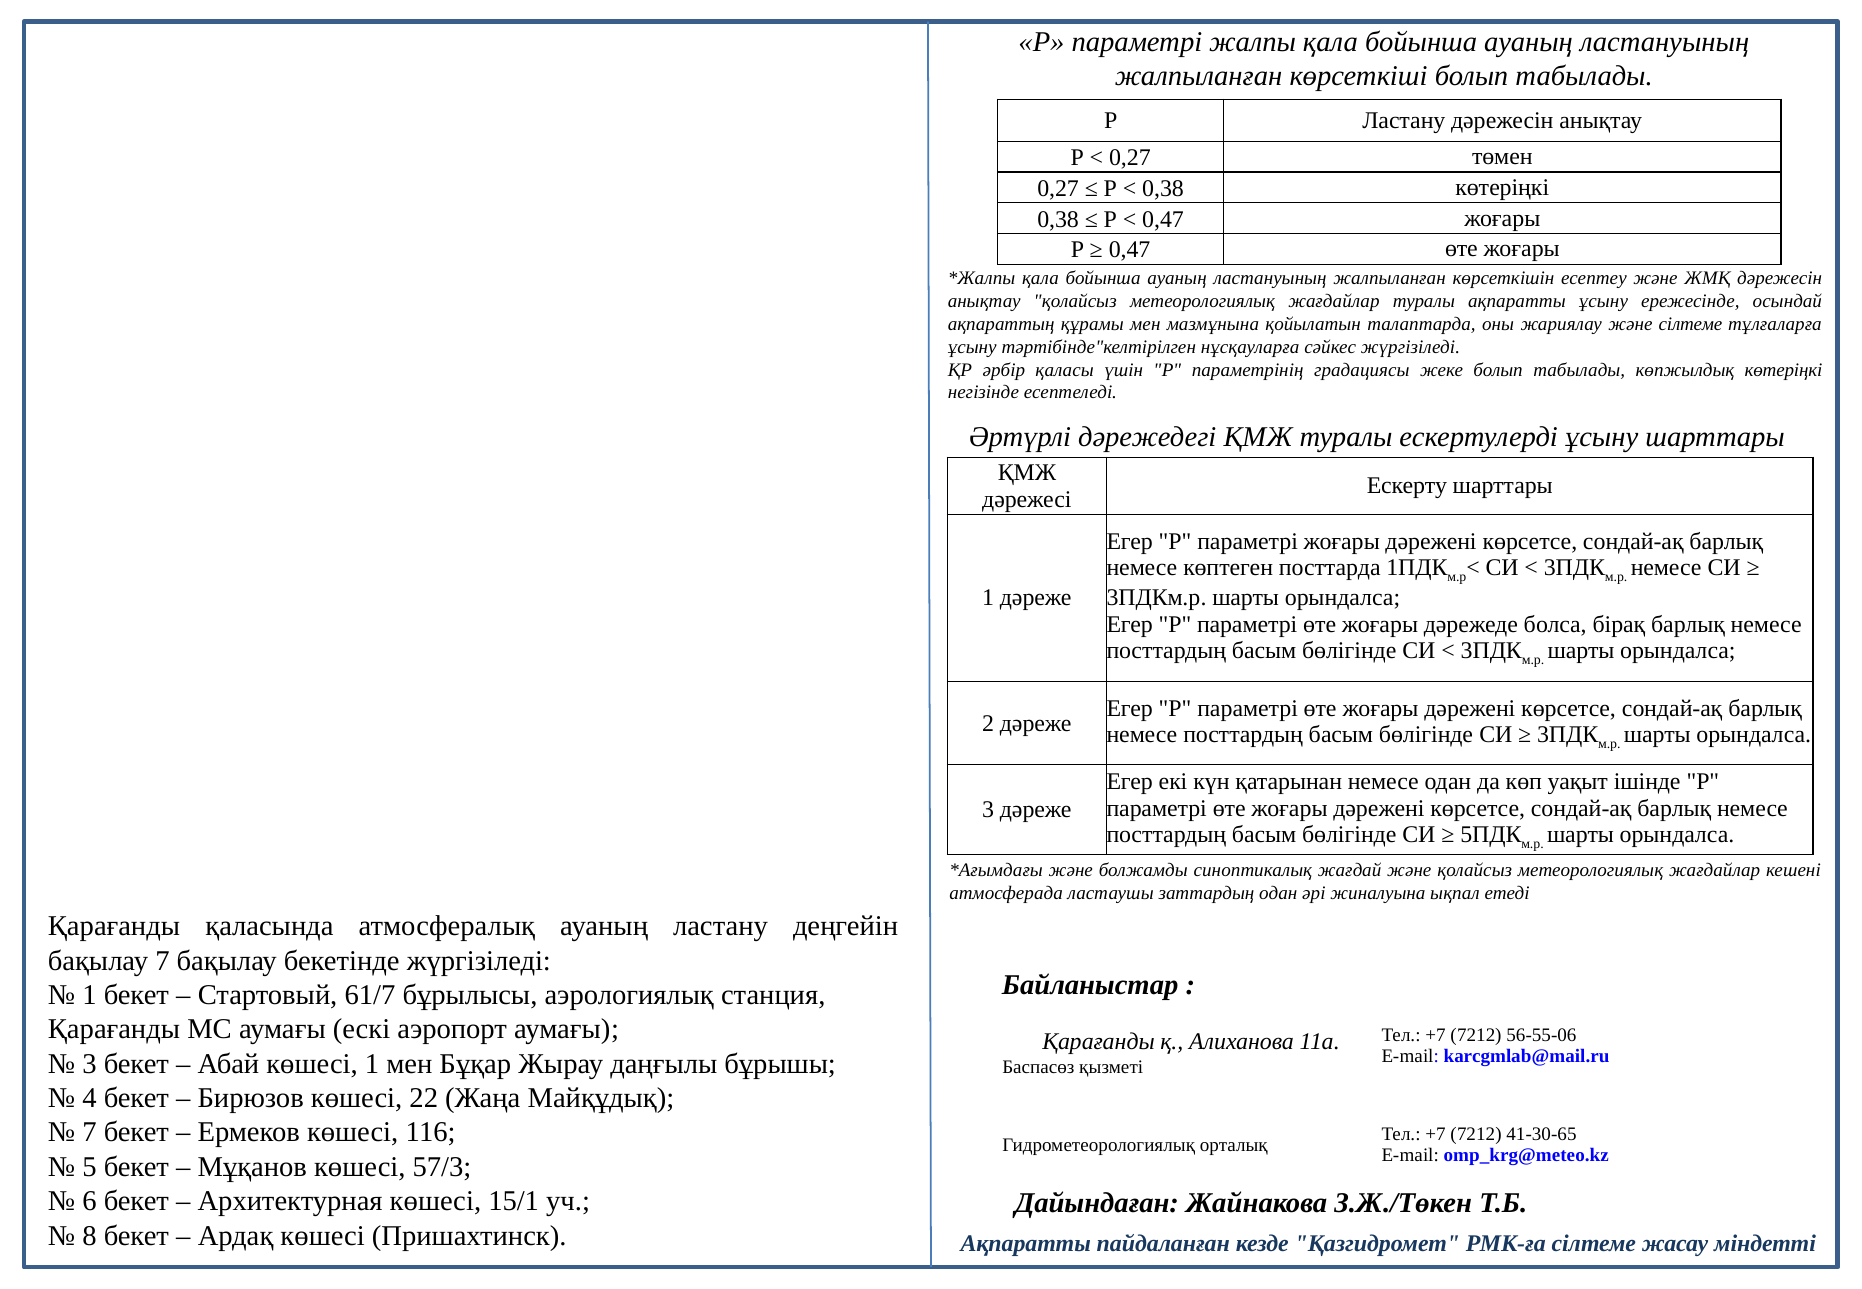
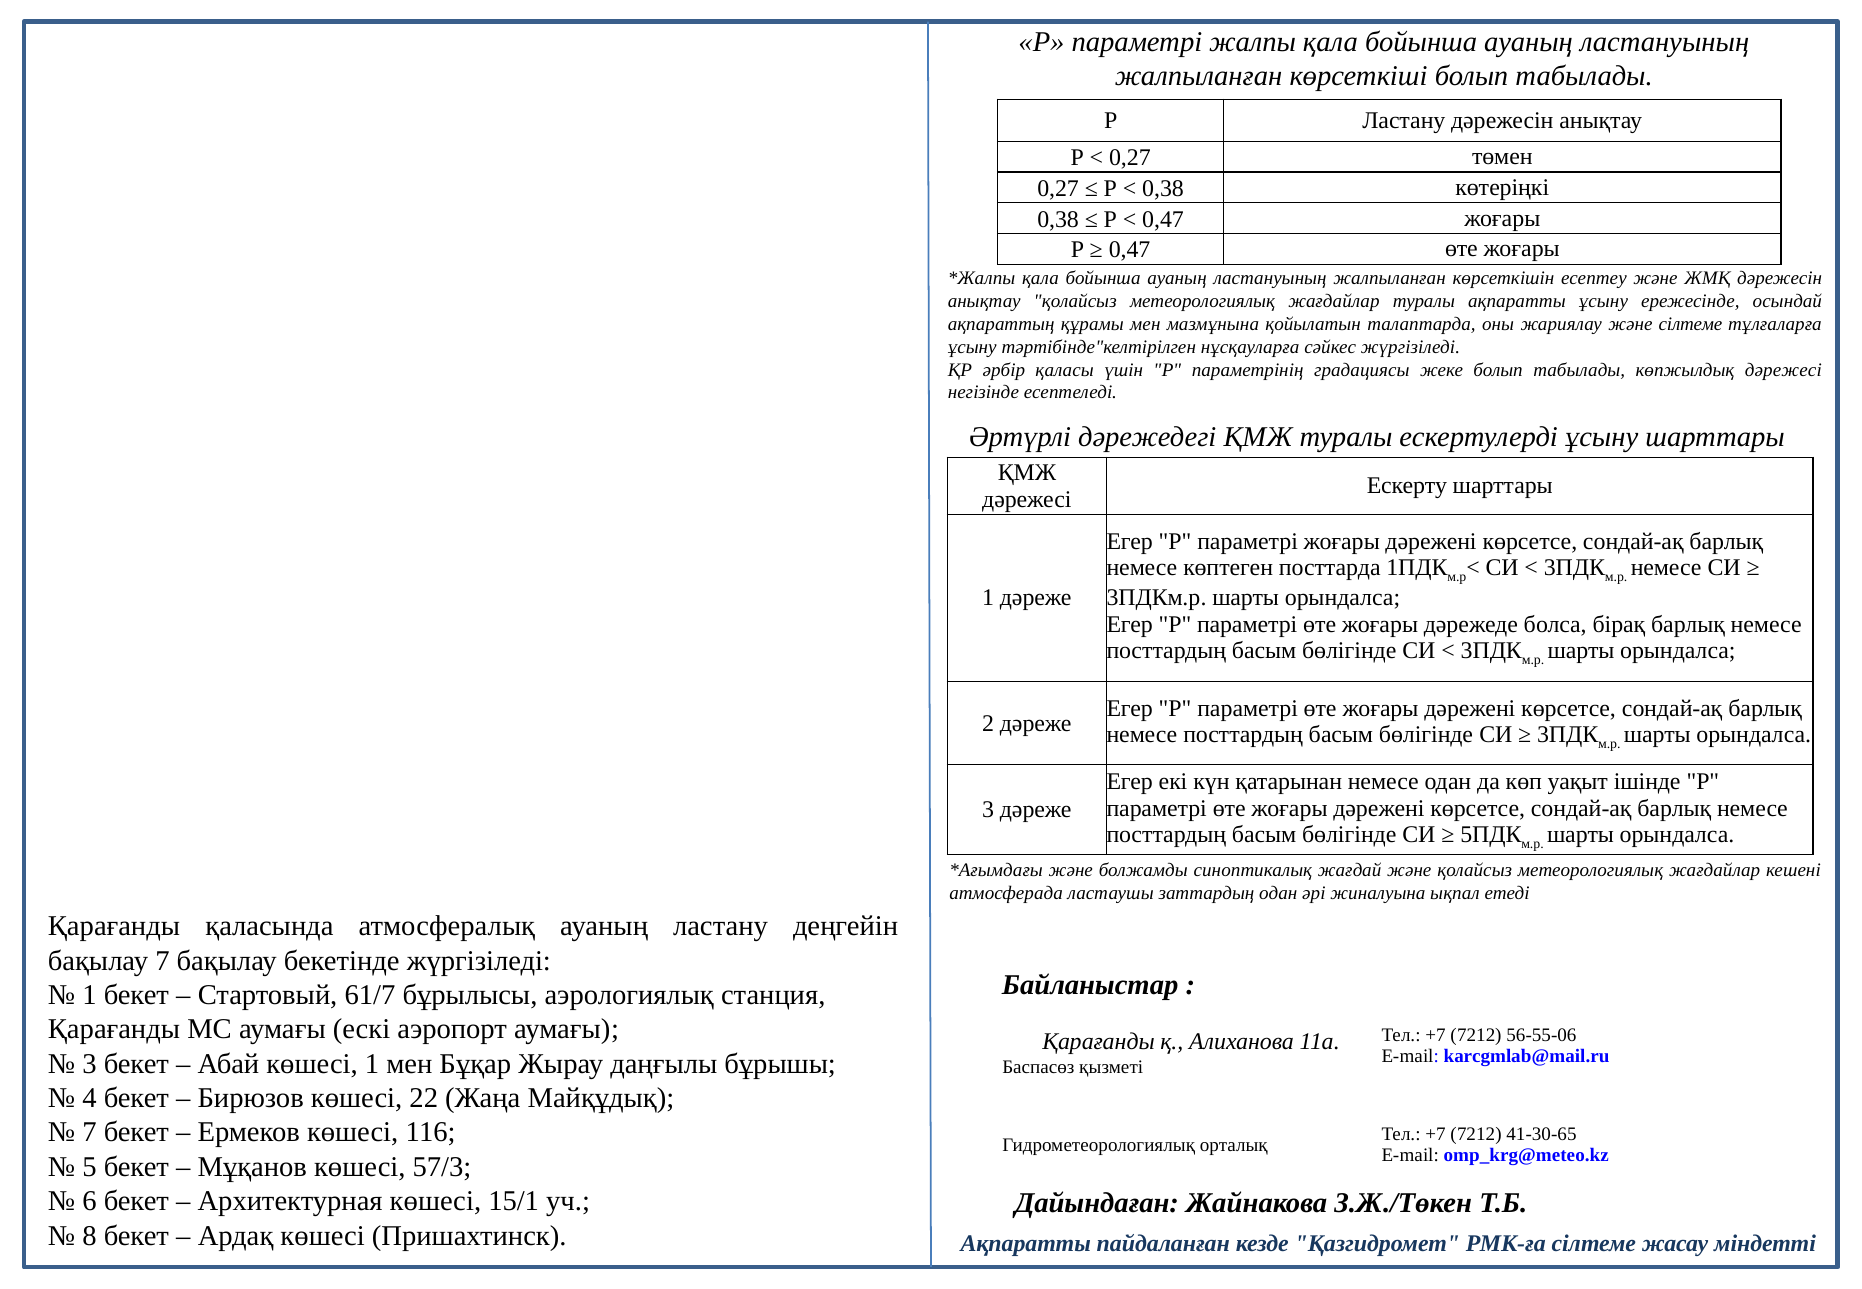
көпжылдық көтеріңкі: көтеріңкі -> дәрежесі
